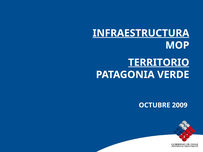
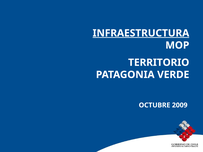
TERRITORIO underline: present -> none
